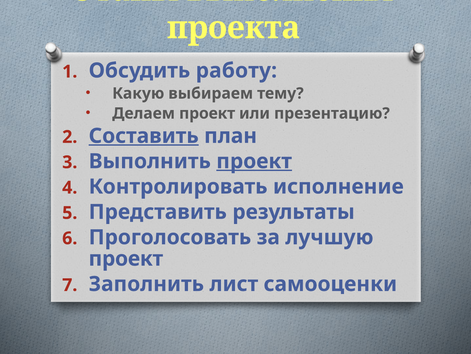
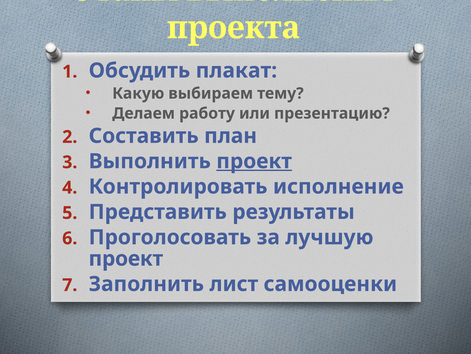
работу: работу -> плакат
Делаем проект: проект -> работу
Составить underline: present -> none
